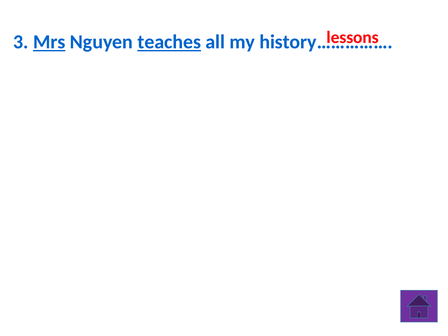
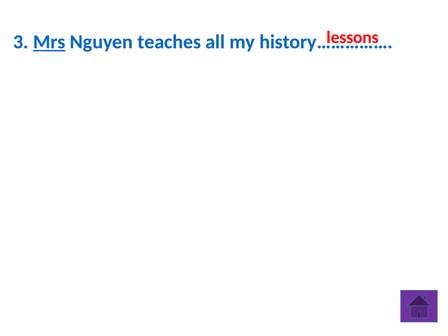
teaches underline: present -> none
